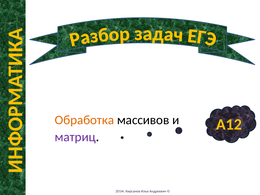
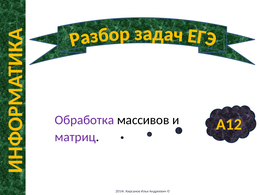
Обработка colour: orange -> purple
